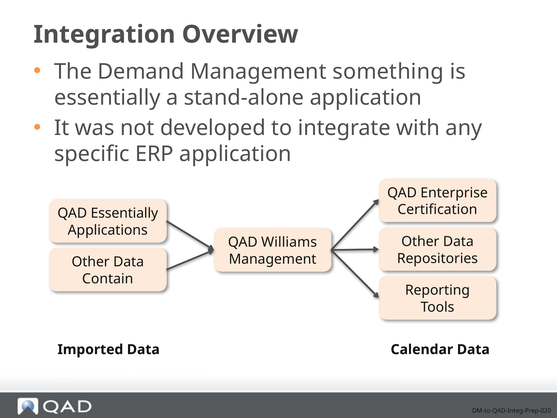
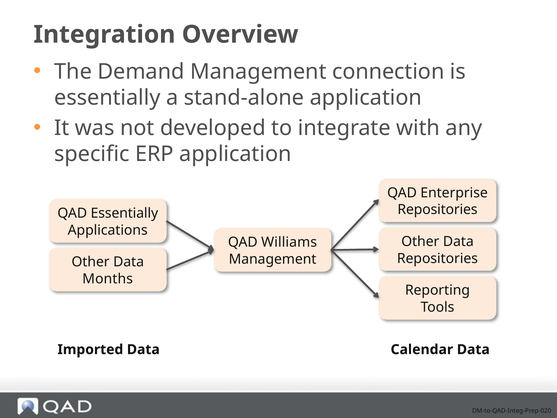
something: something -> connection
Certification at (437, 210): Certification -> Repositories
Contain: Contain -> Months
